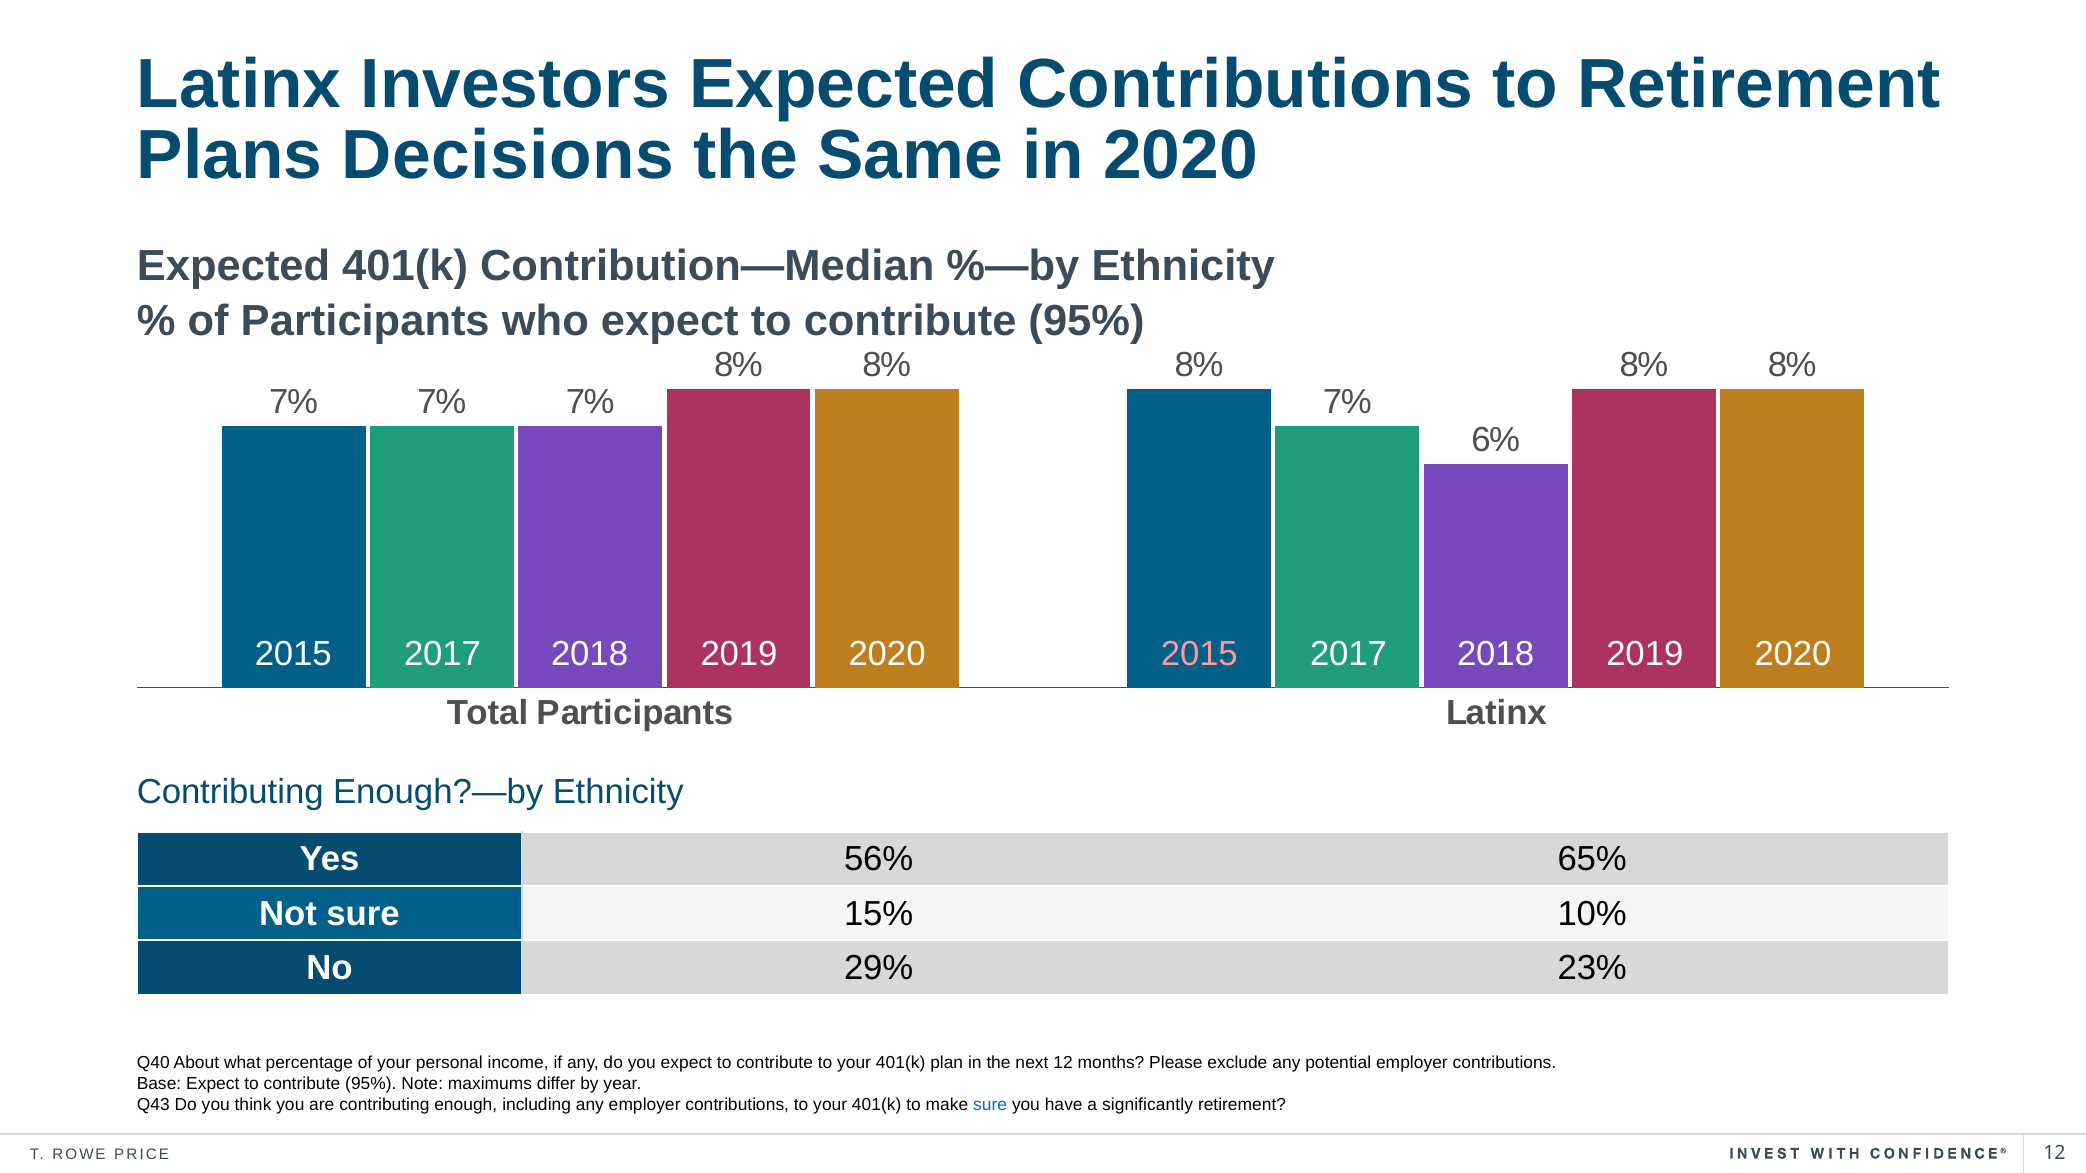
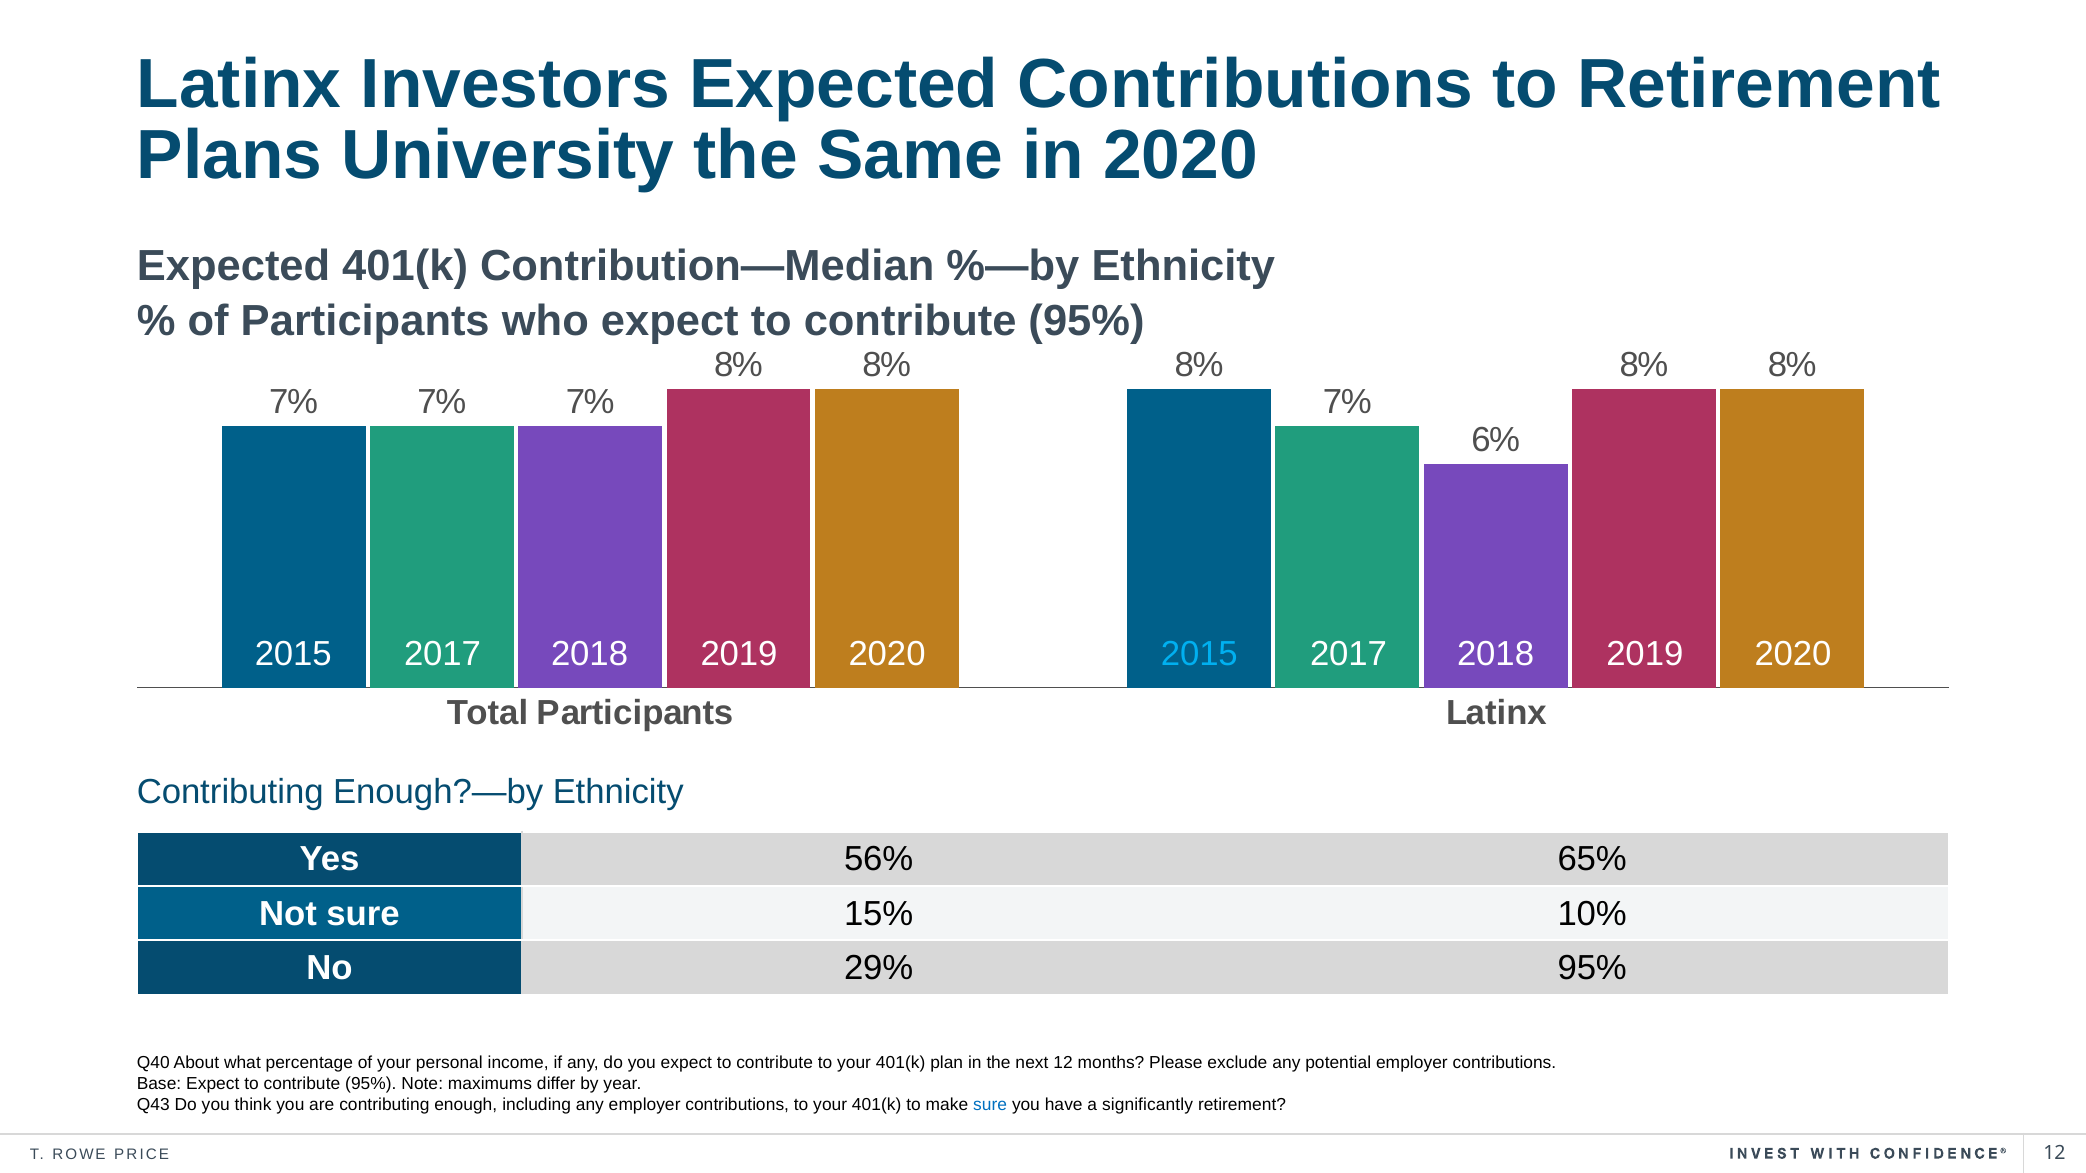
Decisions: Decisions -> University
2015 at (1199, 654) colour: pink -> light blue
29% 23%: 23% -> 95%
